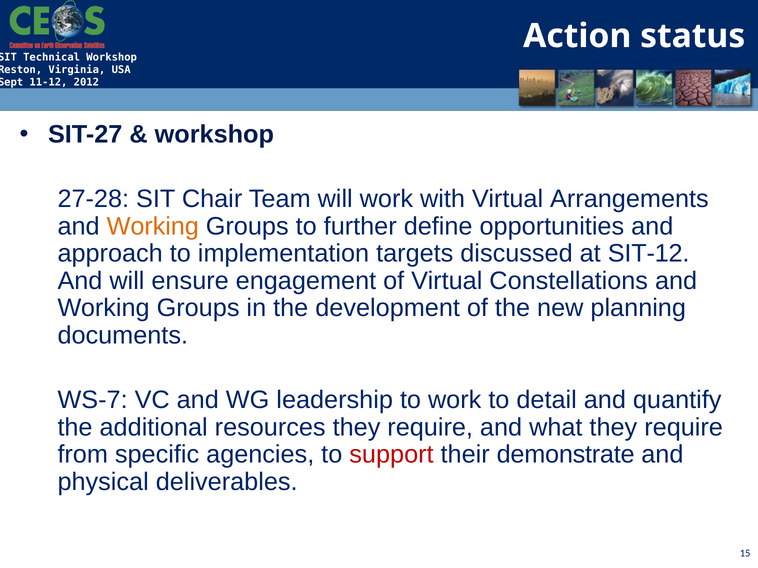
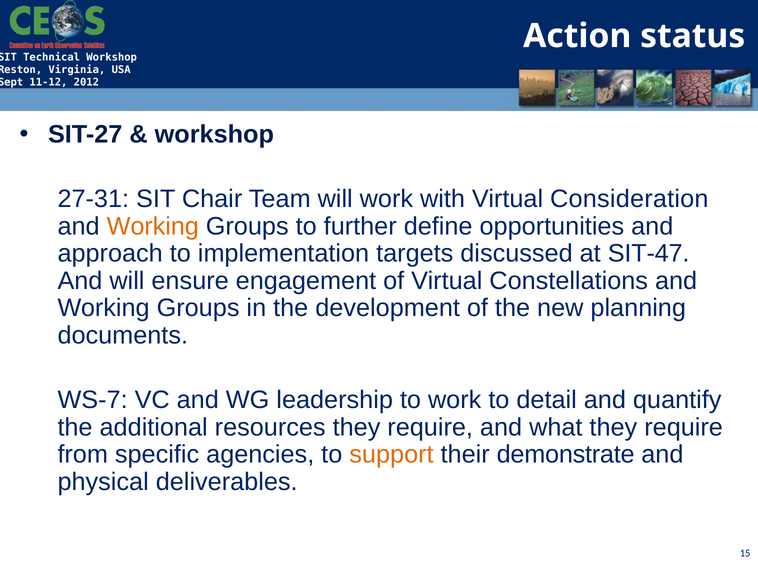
27-28: 27-28 -> 27-31
Arrangements: Arrangements -> Consideration
SIT-12: SIT-12 -> SIT-47
support colour: red -> orange
